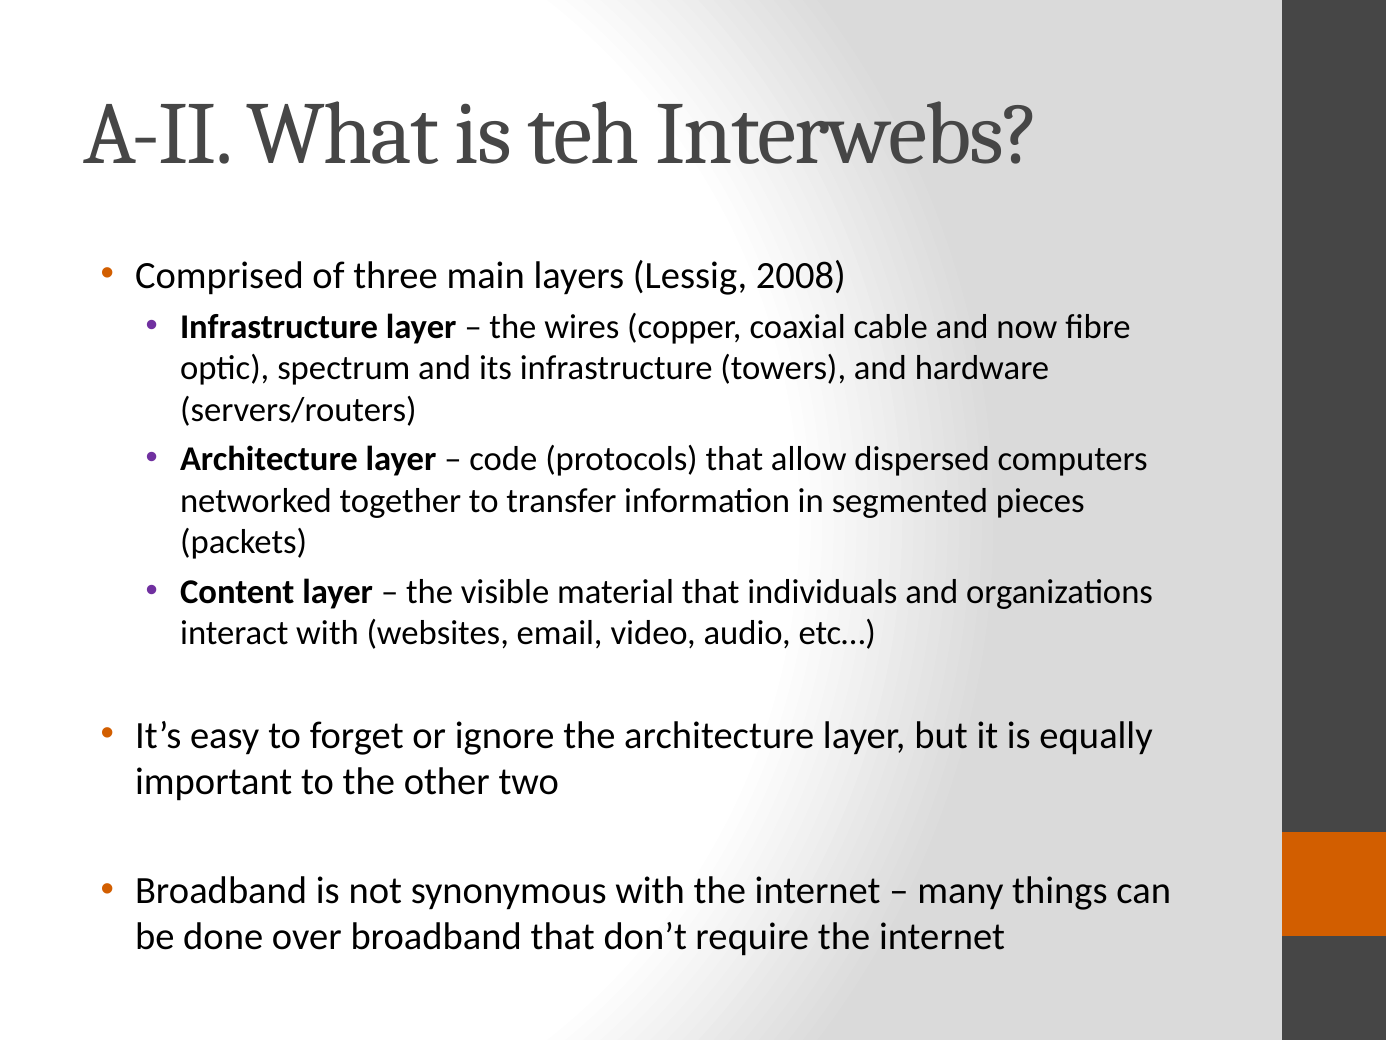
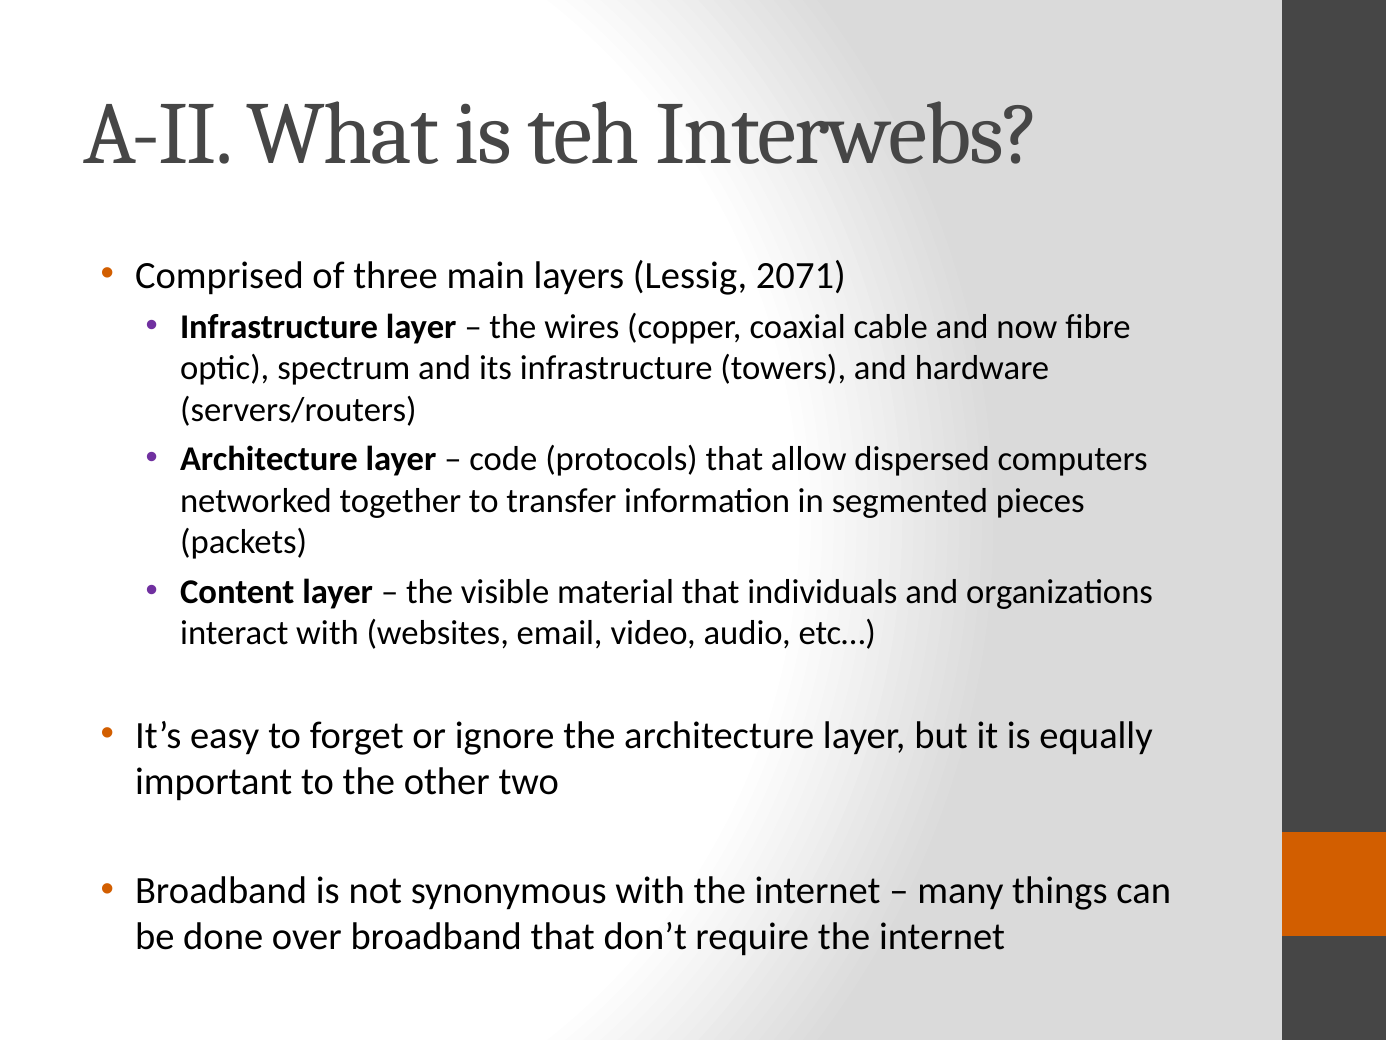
2008: 2008 -> 2071
